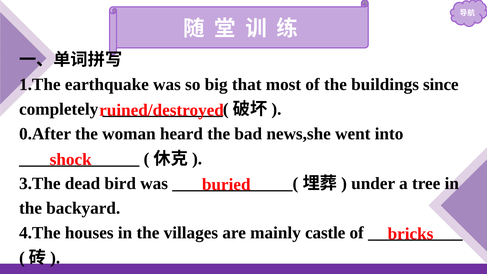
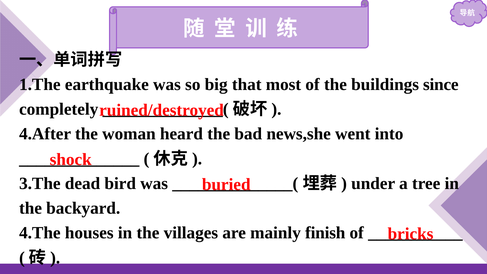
0.After: 0.After -> 4.After
castle: castle -> finish
